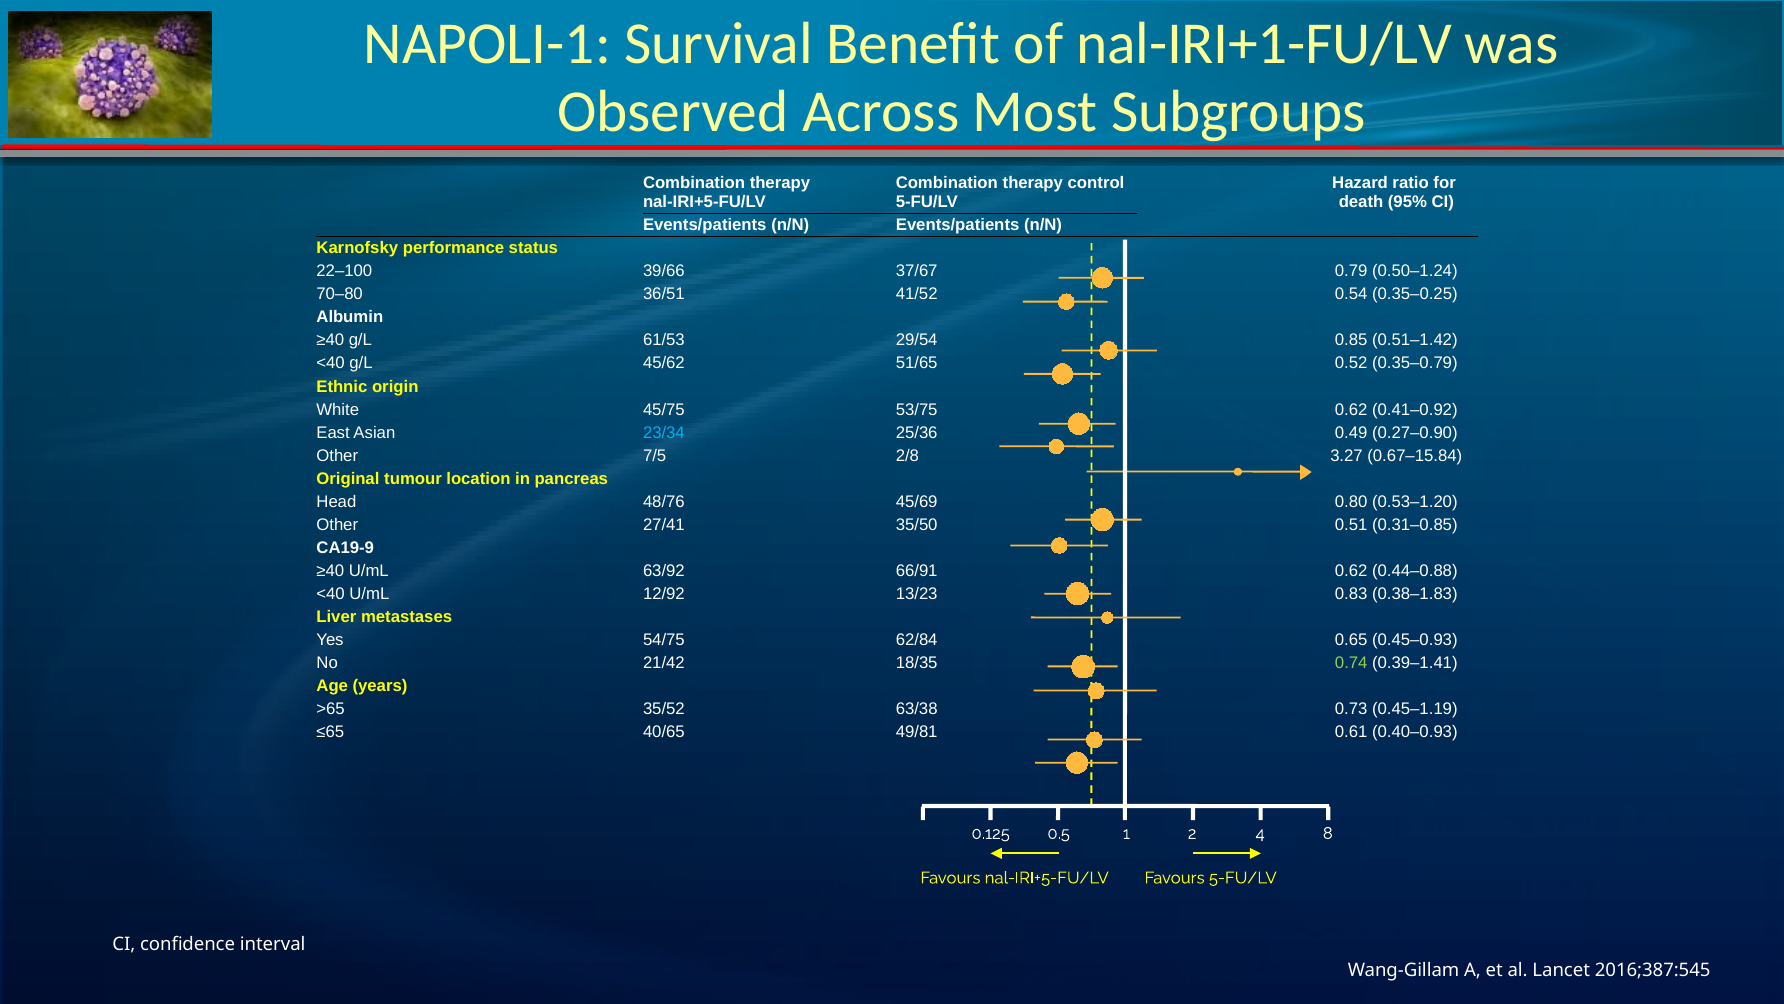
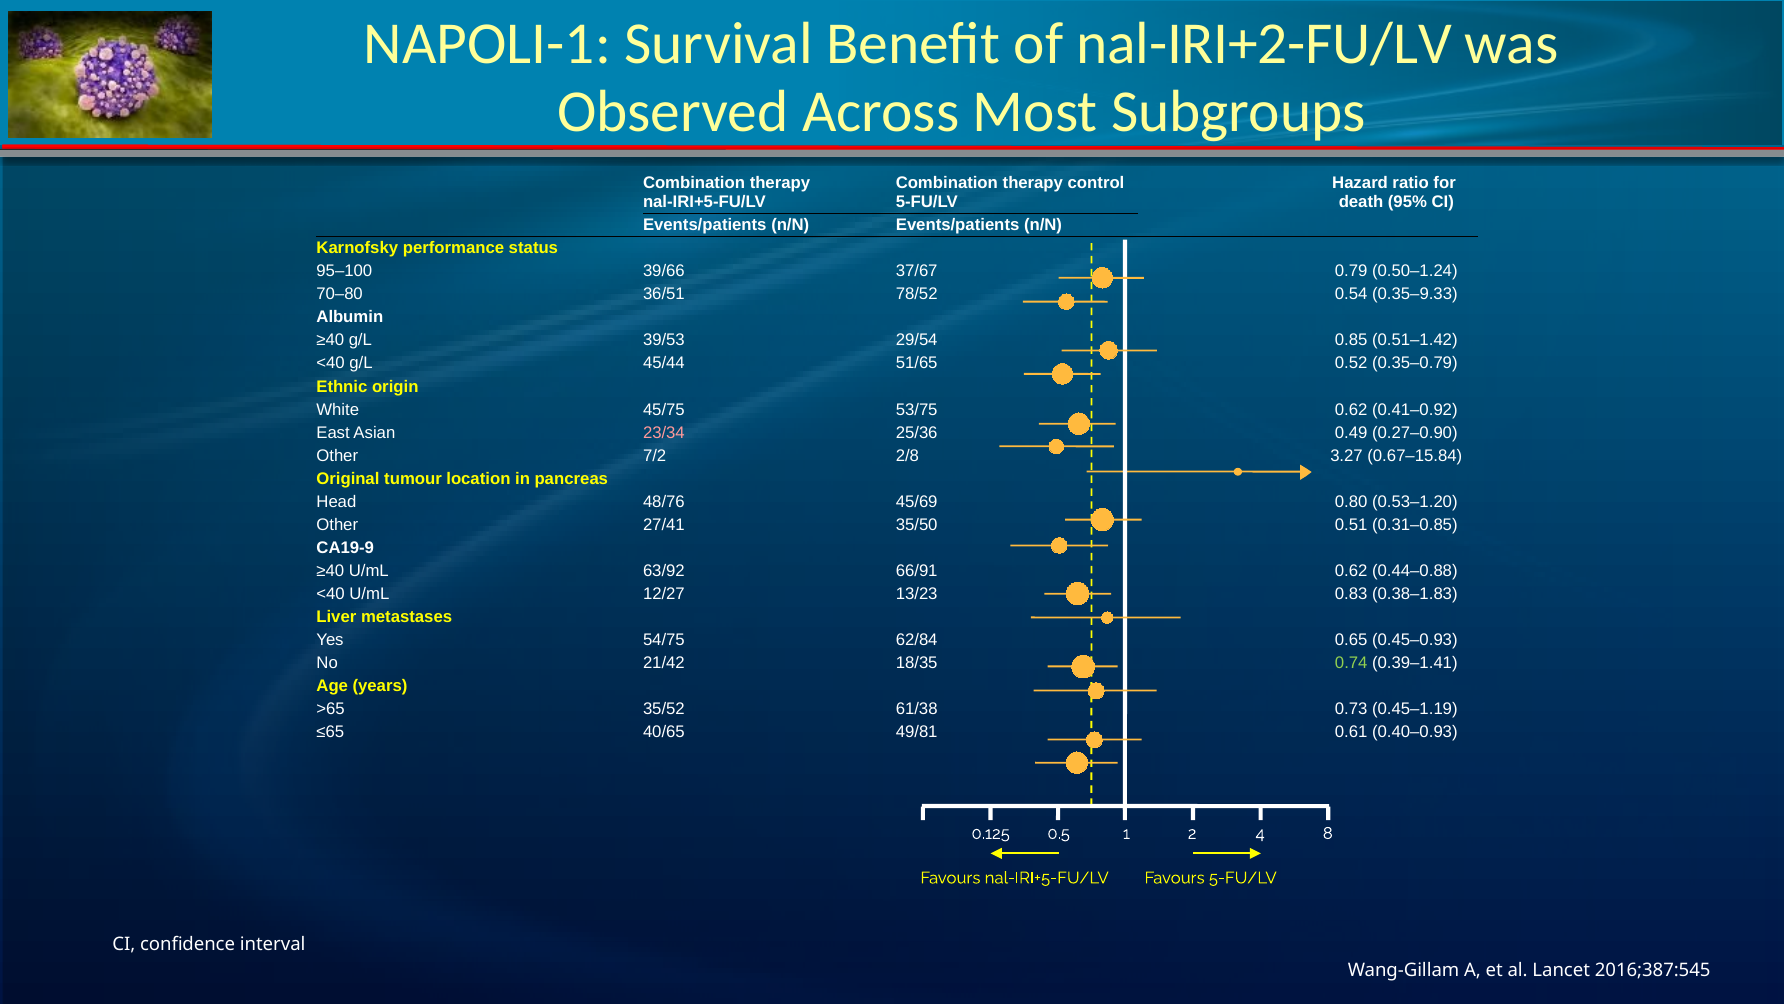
nal-IRI+1-FU/LV: nal-IRI+1-FU/LV -> nal-IRI+2-FU/LV
22–100: 22–100 -> 95–100
41/52: 41/52 -> 78/52
0.35–0.25: 0.35–0.25 -> 0.35–9.33
61/53: 61/53 -> 39/53
45/62: 45/62 -> 45/44
23/34 colour: light blue -> pink
7/5: 7/5 -> 7/2
12/92: 12/92 -> 12/27
63/38: 63/38 -> 61/38
